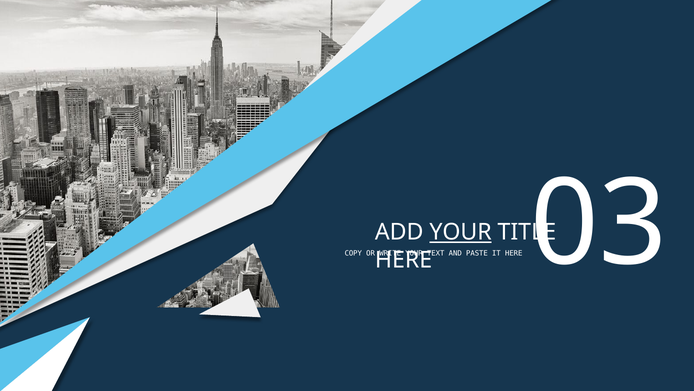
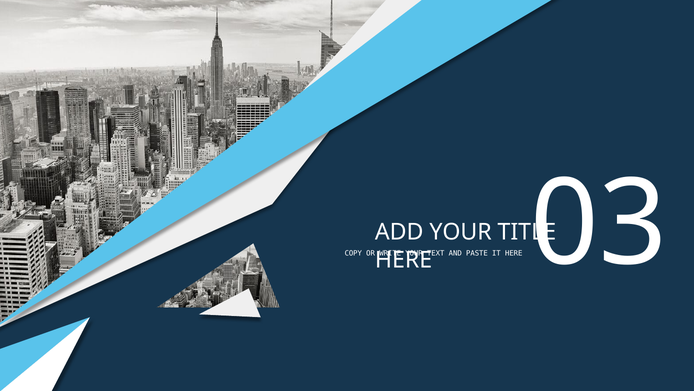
YOUR at (461, 232) underline: present -> none
